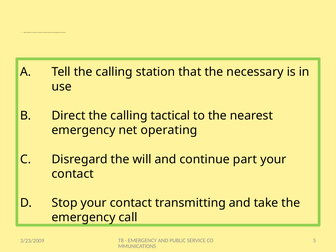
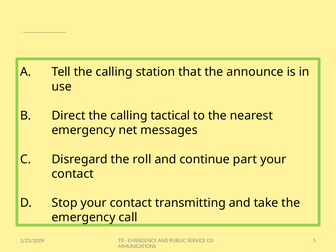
necessary: necessary -> announce
operating: operating -> messages
will: will -> roll
